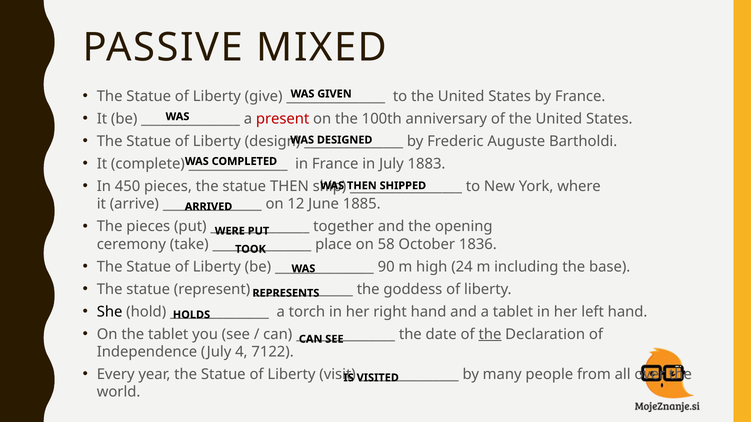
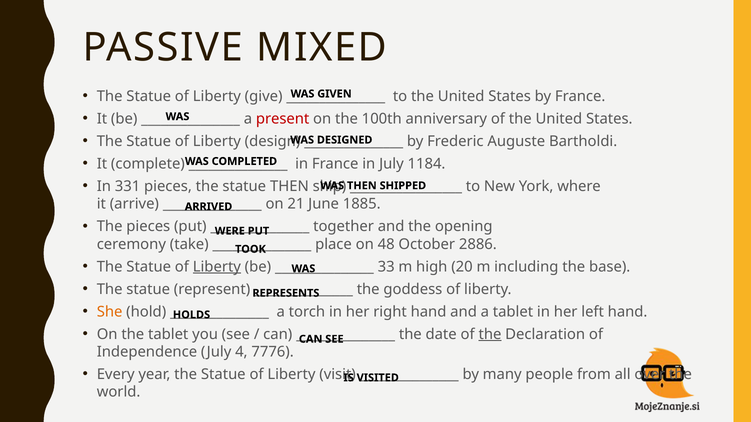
1883: 1883 -> 1184
450: 450 -> 331
12: 12 -> 21
58: 58 -> 48
1836: 1836 -> 2886
Liberty at (217, 267) underline: none -> present
90: 90 -> 33
24: 24 -> 20
She colour: black -> orange
7122: 7122 -> 7776
